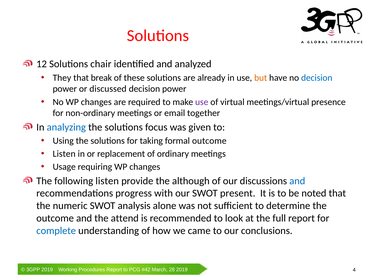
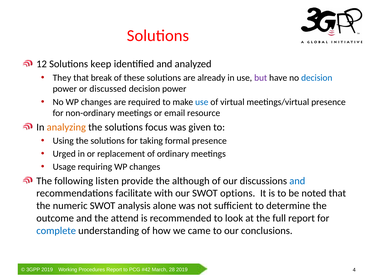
chair: chair -> keep
but colour: orange -> purple
use at (202, 102) colour: purple -> blue
together: together -> resource
analyzing colour: blue -> orange
formal outcome: outcome -> presence
Listen at (64, 154): Listen -> Urged
progress: progress -> facilitate
present: present -> options
